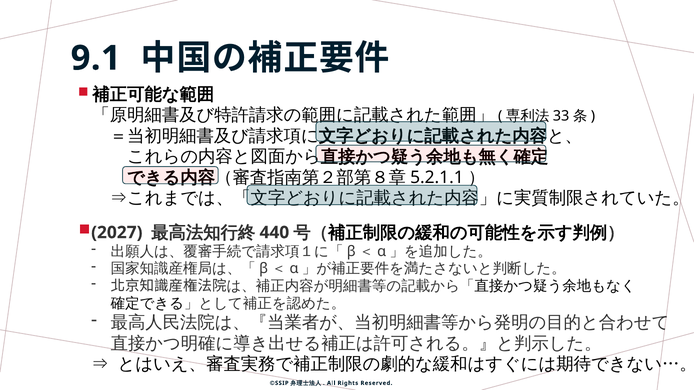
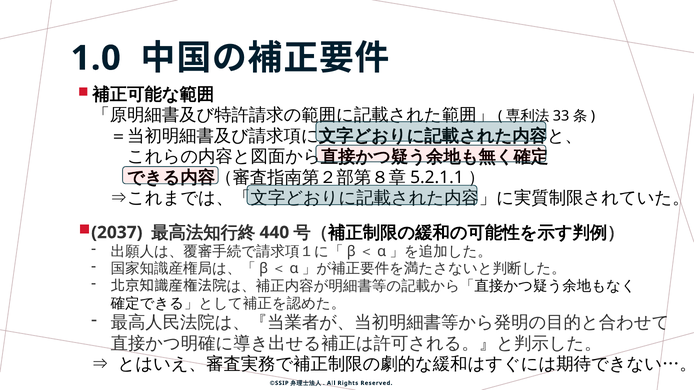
9.1: 9.1 -> 1.0
2027: 2027 -> 2037
